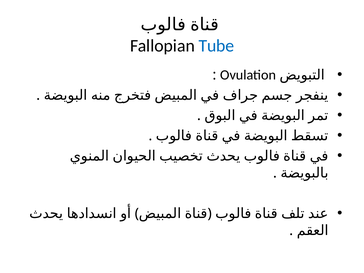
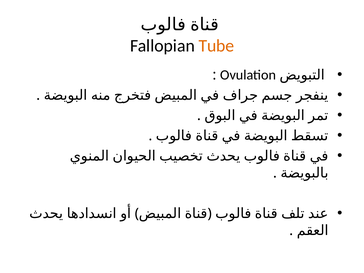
Tube colour: blue -> orange
